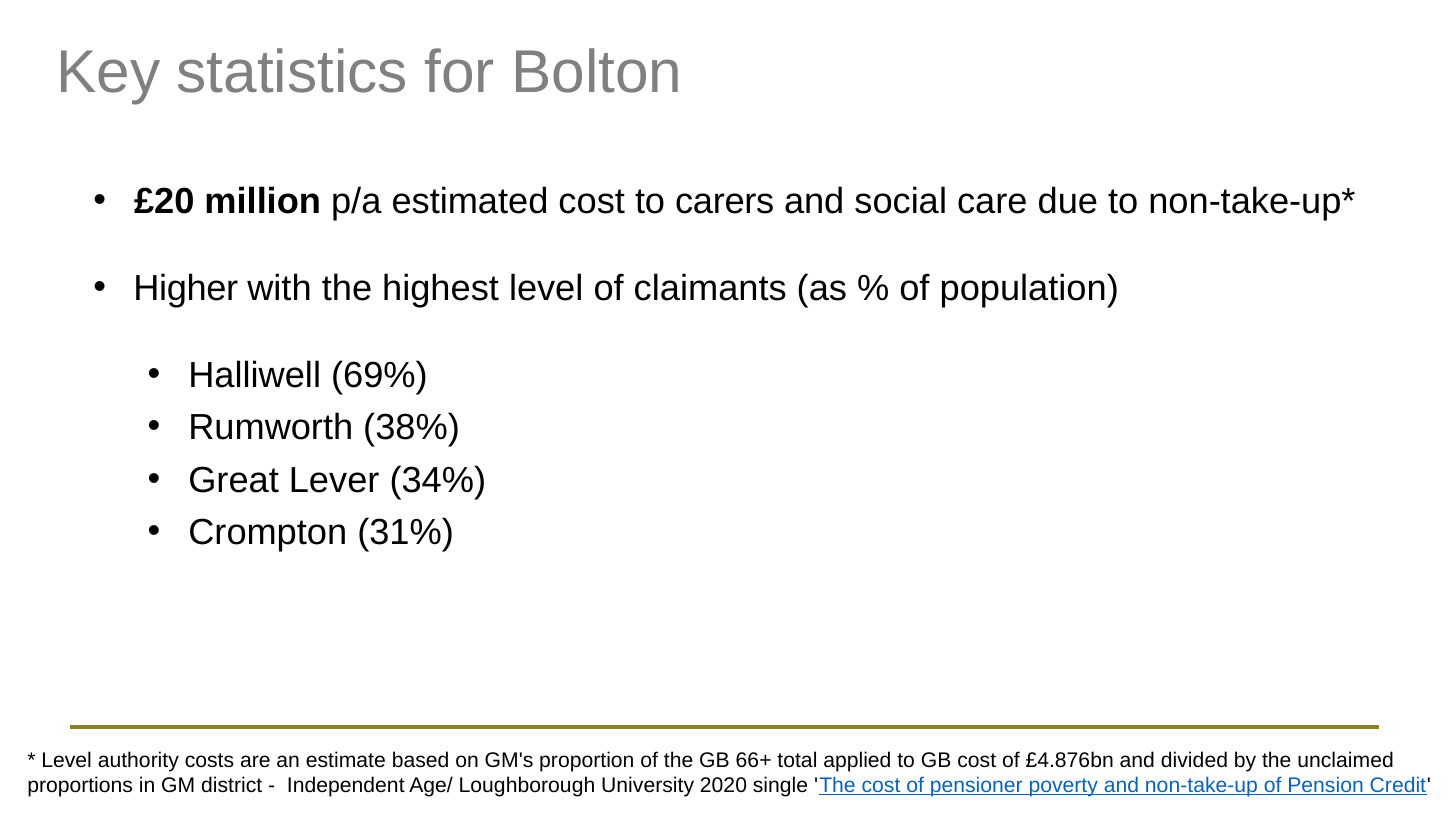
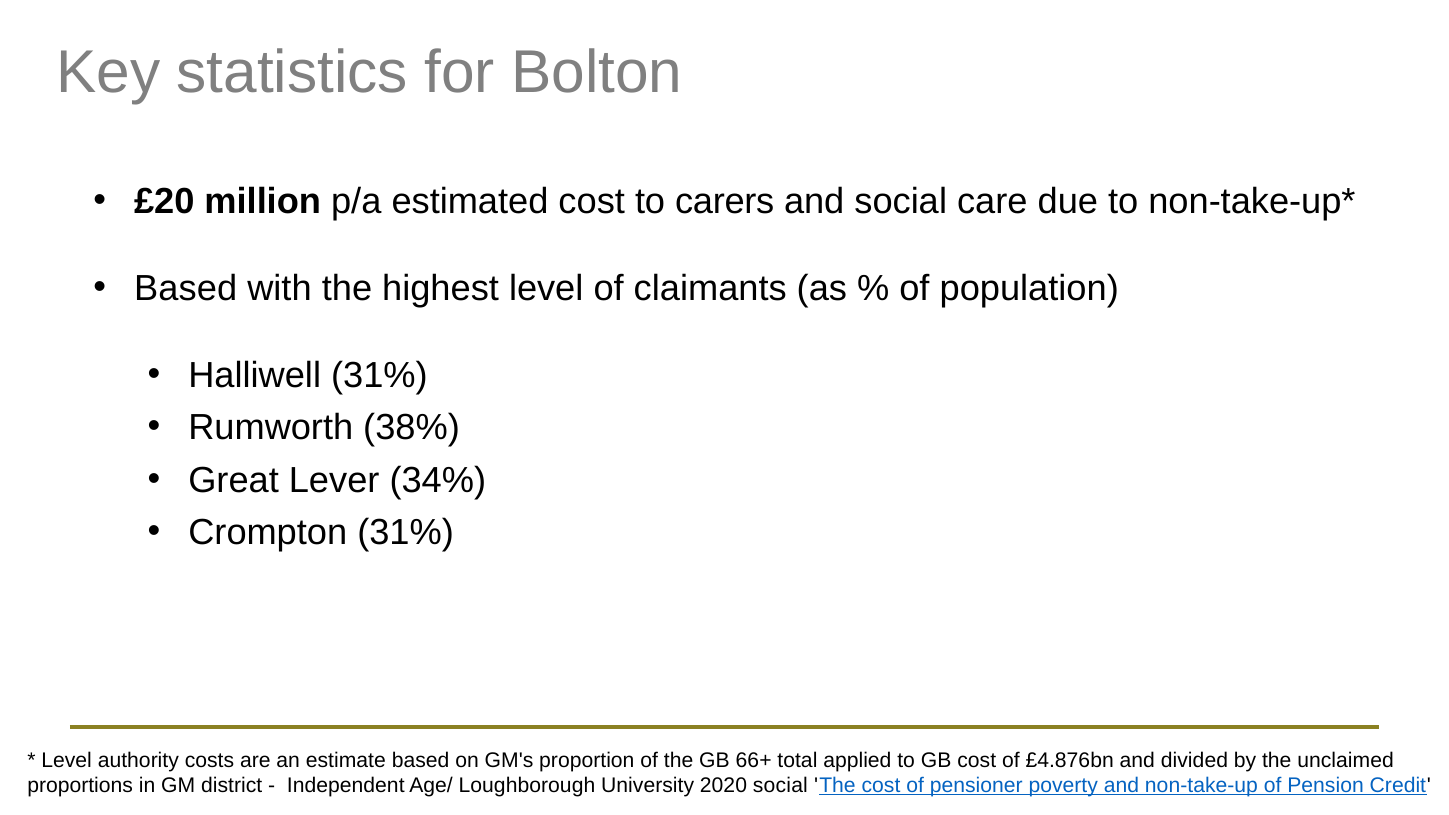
Higher at (186, 288): Higher -> Based
Halliwell 69%: 69% -> 31%
2020 single: single -> social
